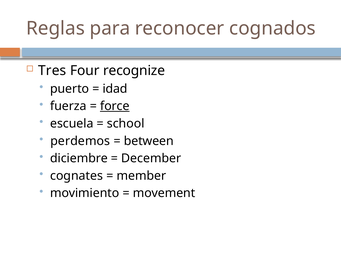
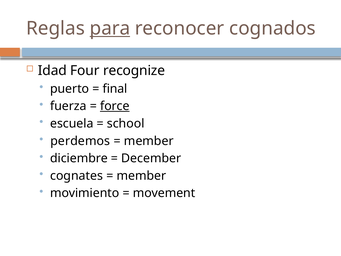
para underline: none -> present
Tres: Tres -> Idad
idad: idad -> final
between at (149, 141): between -> member
